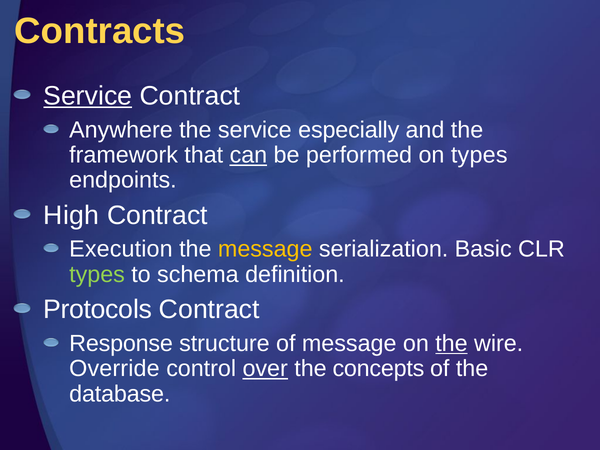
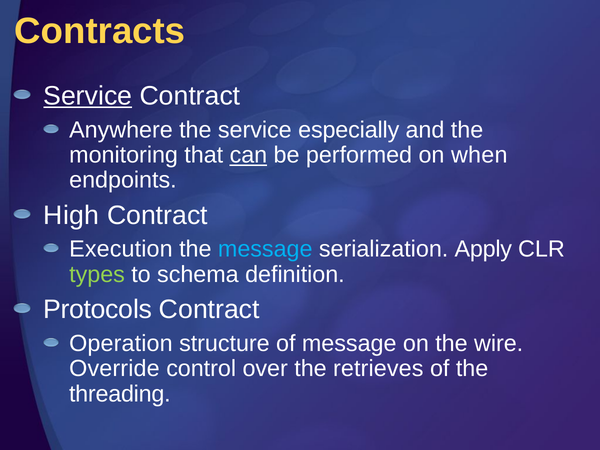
framework: framework -> monitoring
on types: types -> when
message at (265, 249) colour: yellow -> light blue
Basic: Basic -> Apply
Response: Response -> Operation
the at (451, 343) underline: present -> none
over underline: present -> none
concepts: concepts -> retrieves
database: database -> threading
